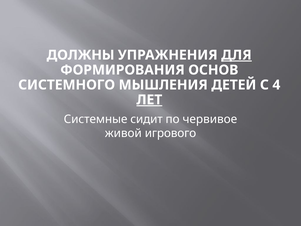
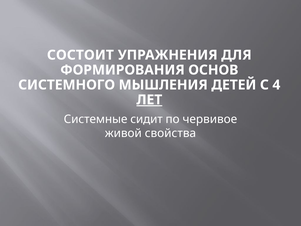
ДОЛЖНЫ: ДОЛЖНЫ -> СОСТОИТ
ДЛЯ underline: present -> none
игрового: игрового -> свойства
